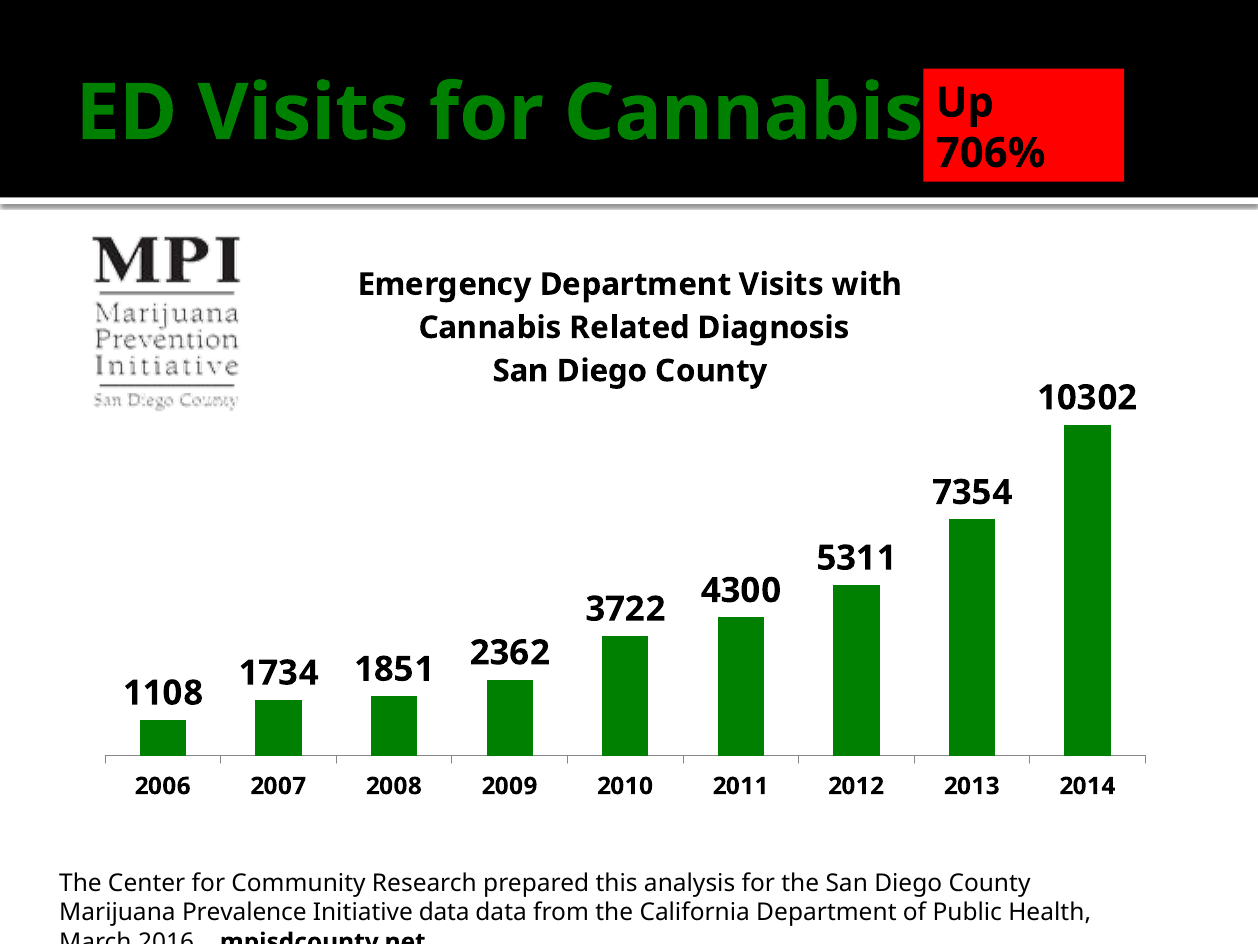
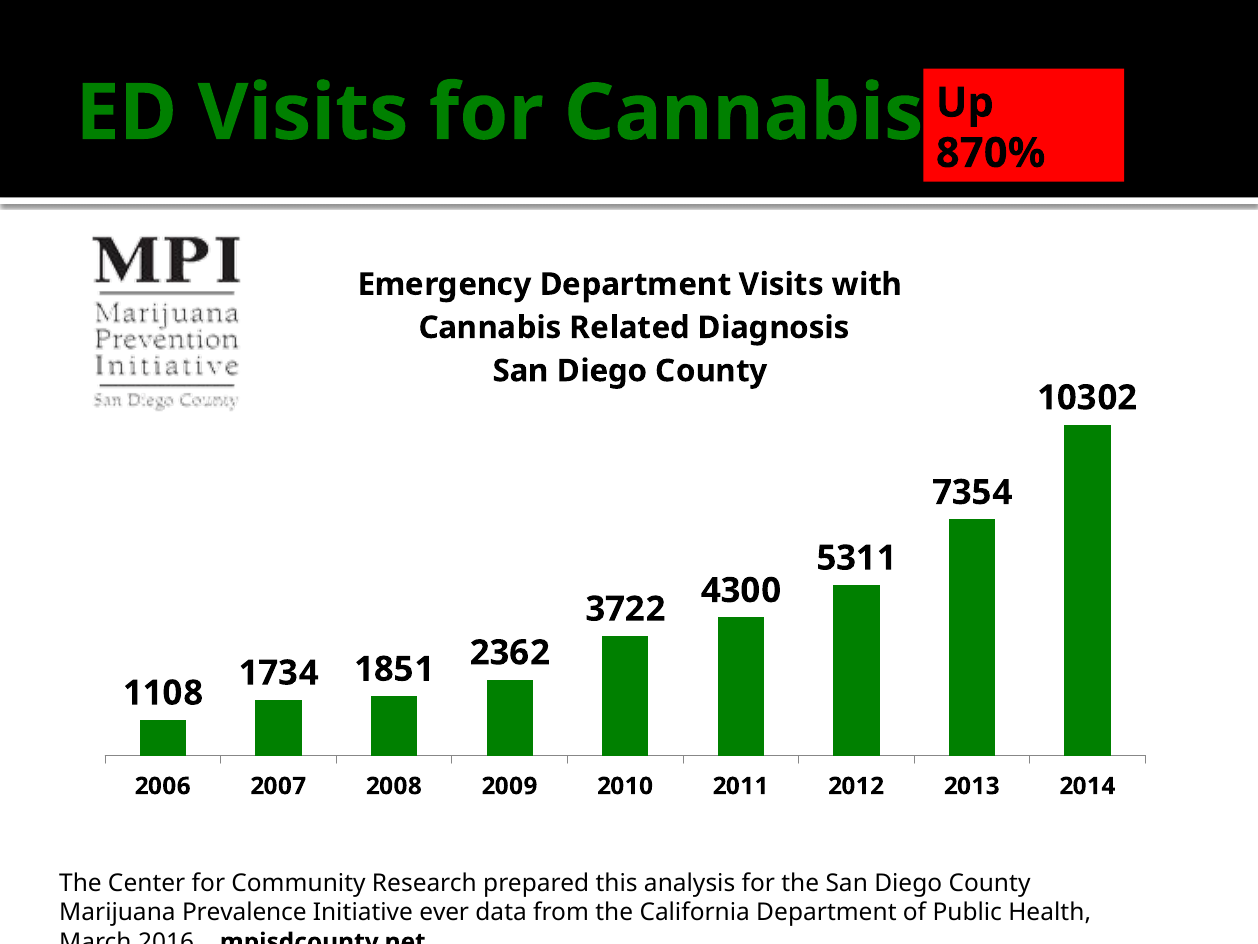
706%: 706% -> 870%
Initiative data: data -> ever
